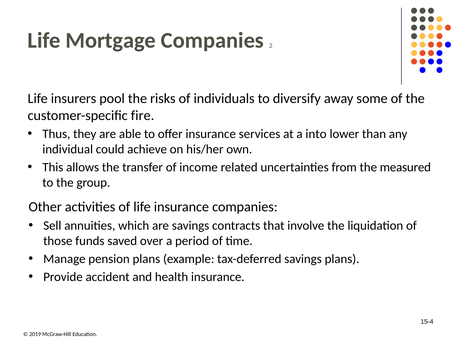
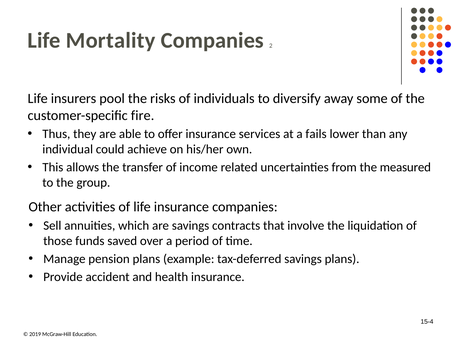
Mortgage: Mortgage -> Mortality
into: into -> fails
